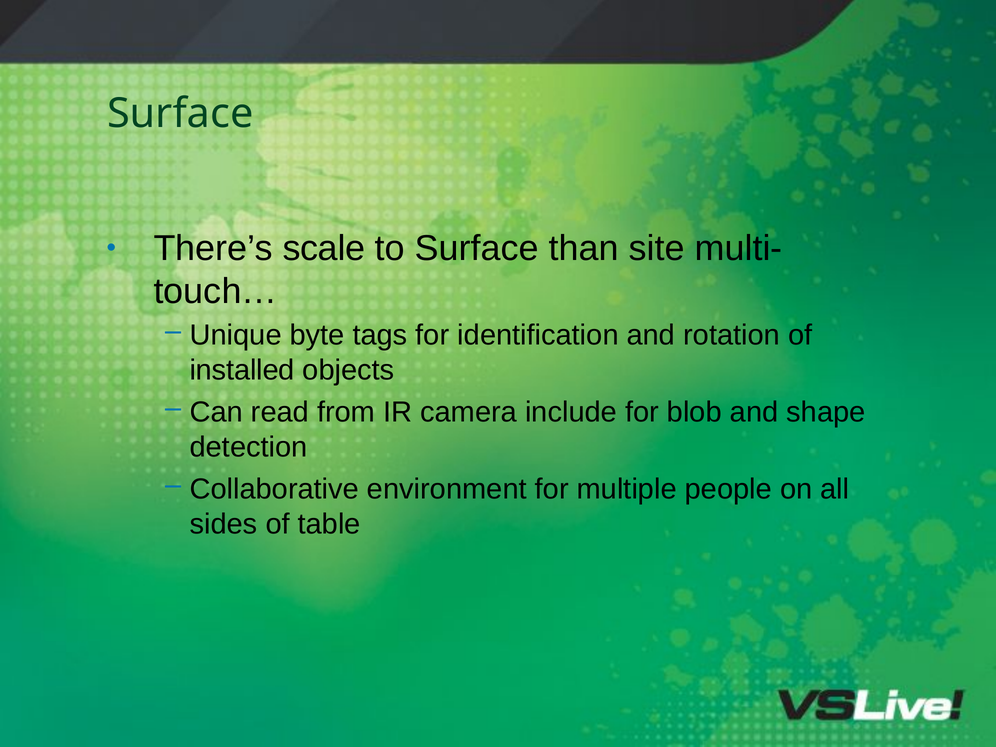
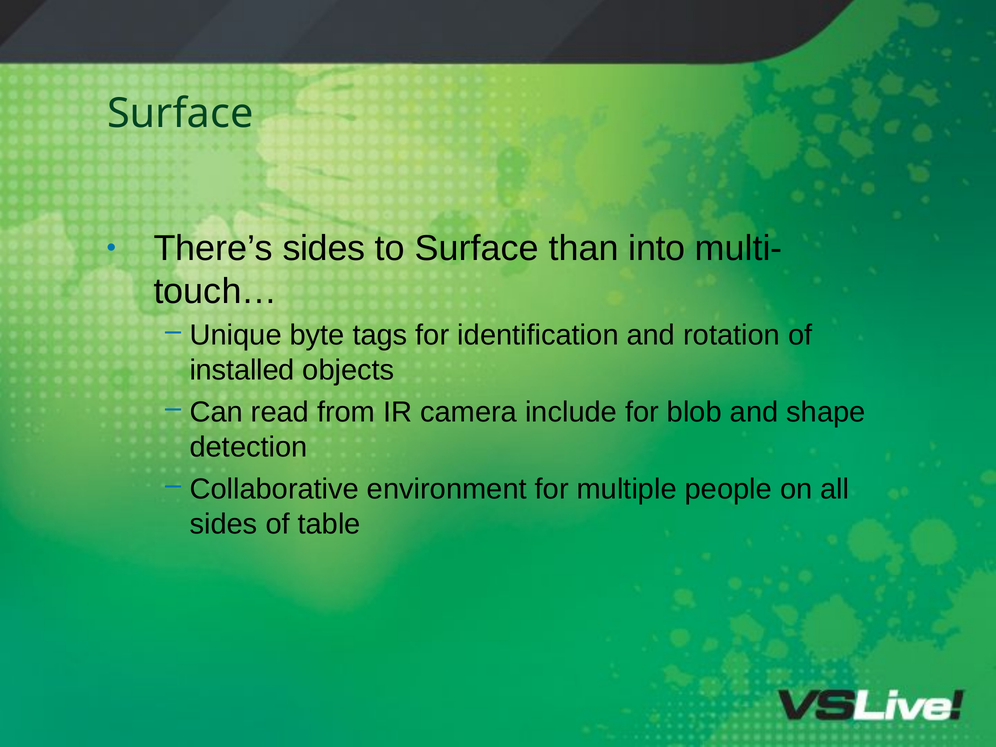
There’s scale: scale -> sides
site: site -> into
